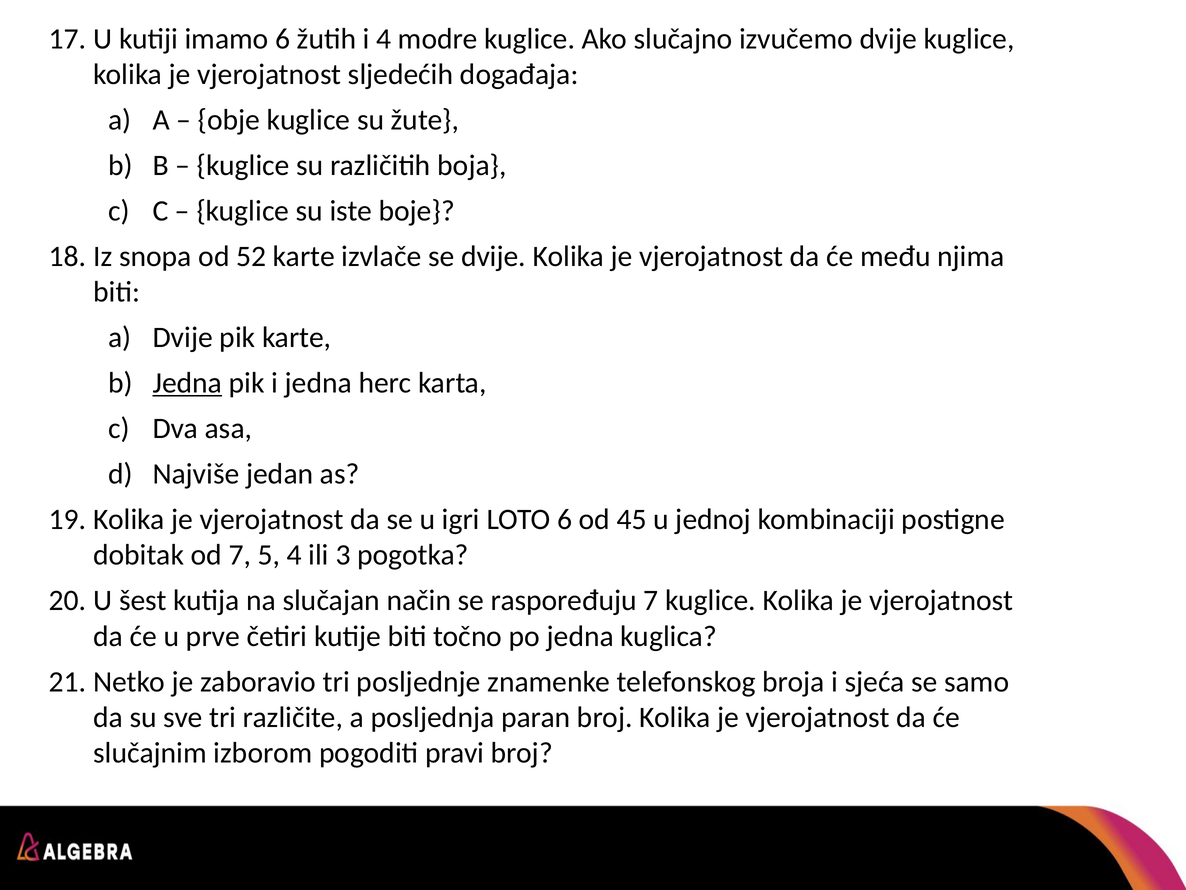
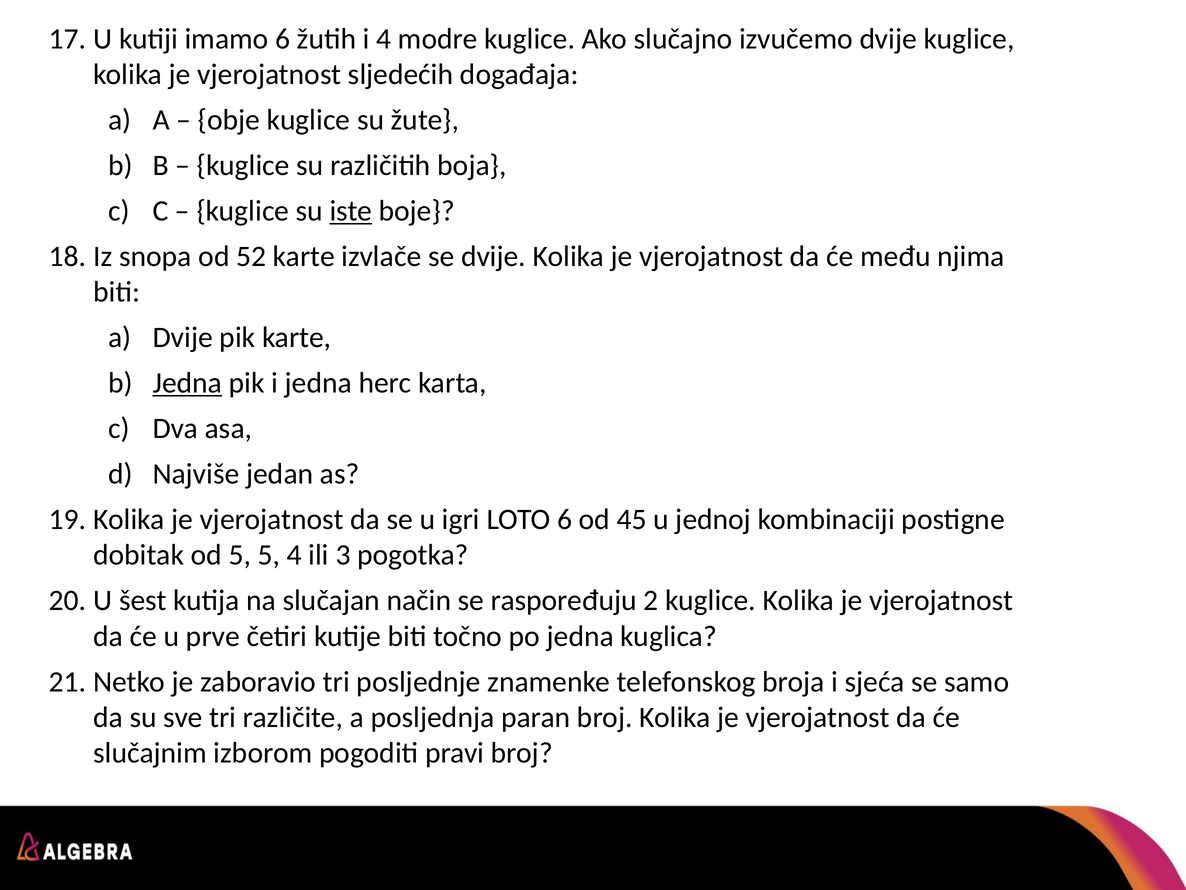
iste underline: none -> present
od 7: 7 -> 5
raspoređuju 7: 7 -> 2
